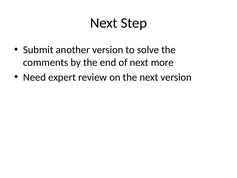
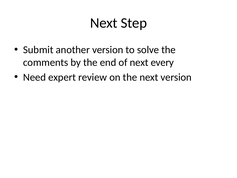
more: more -> every
